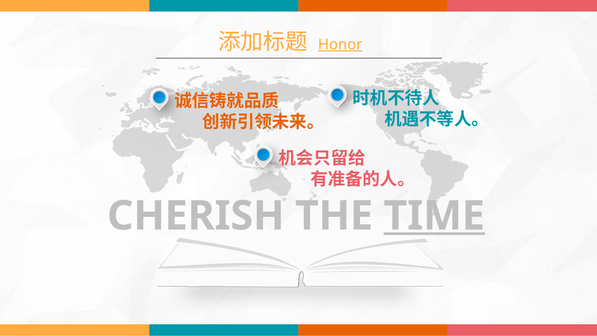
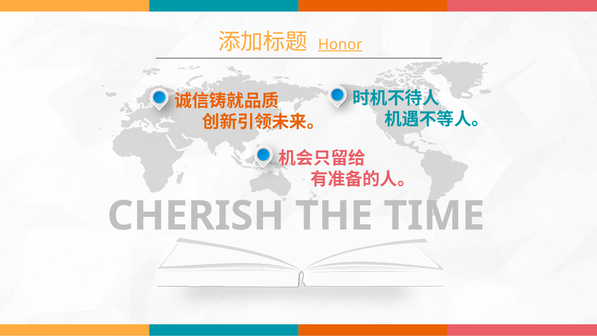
TIME underline: present -> none
